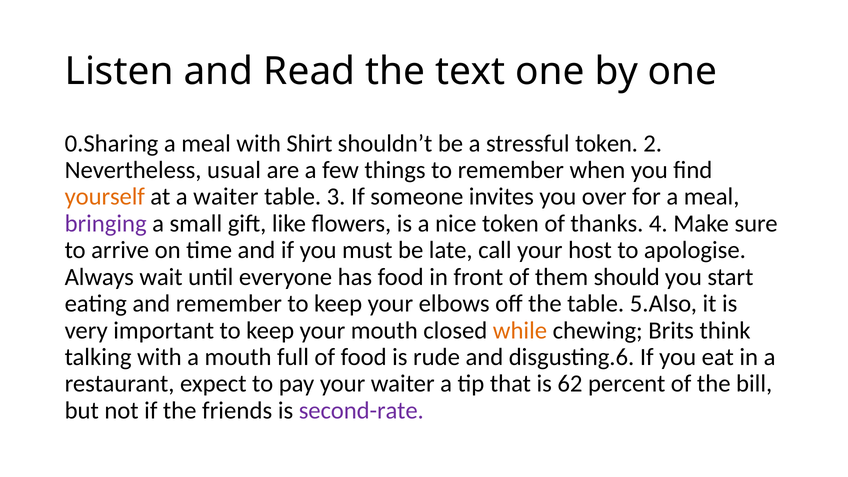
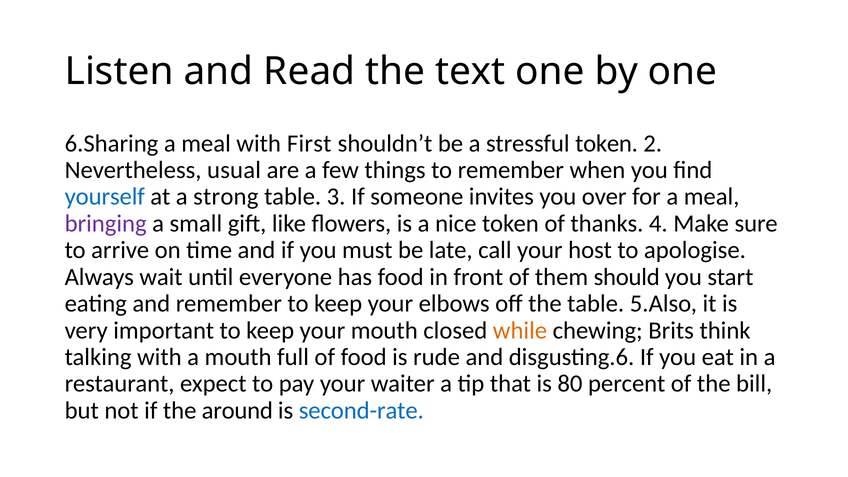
0.Sharing: 0.Sharing -> 6.Sharing
Shirt: Shirt -> First
yourself colour: orange -> blue
a waiter: waiter -> strong
62: 62 -> 80
friends: friends -> around
second-rate colour: purple -> blue
